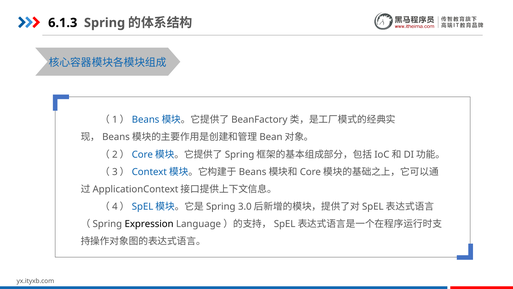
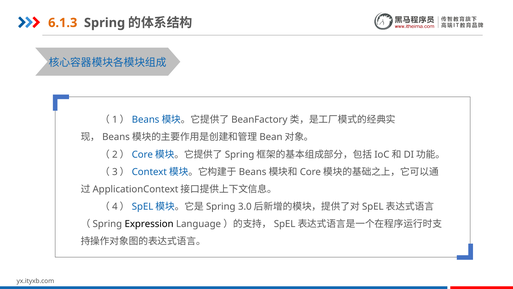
6.1.3 colour: black -> orange
